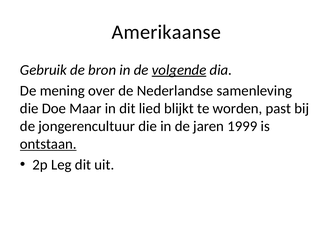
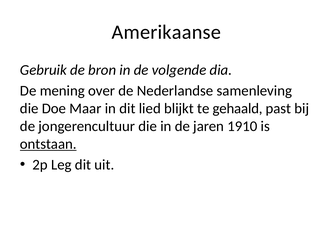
volgende underline: present -> none
worden: worden -> gehaald
1999: 1999 -> 1910
